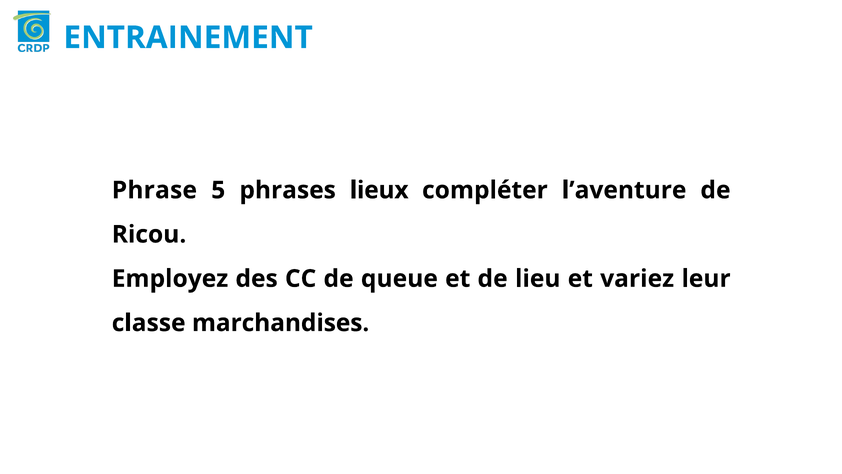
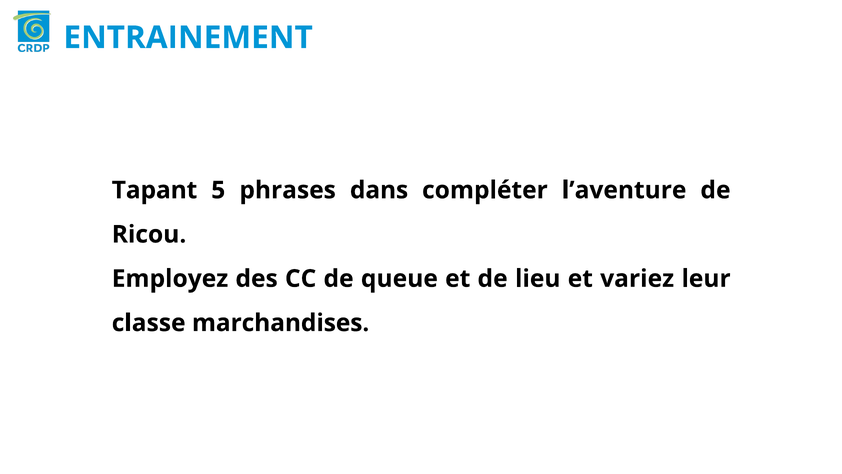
Phrase: Phrase -> Tapant
lieux: lieux -> dans
